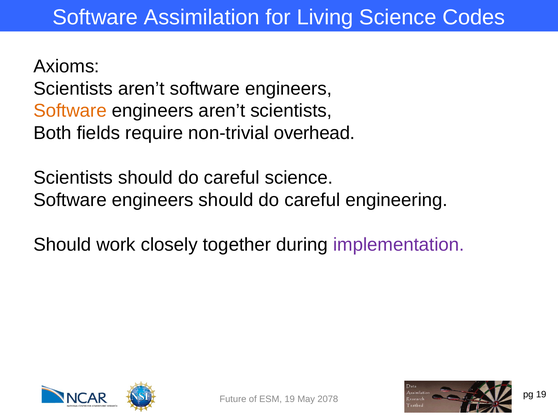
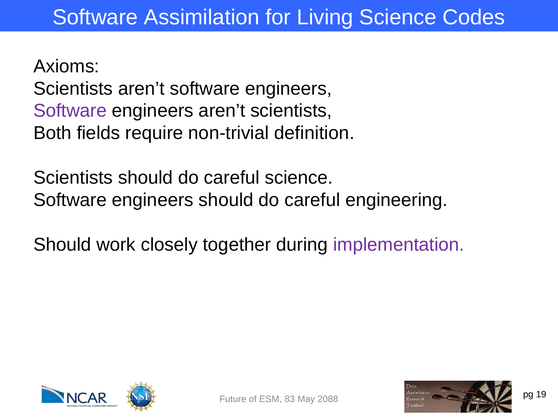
Software at (70, 111) colour: orange -> purple
overhead: overhead -> definition
ESM 19: 19 -> 83
2078: 2078 -> 2088
